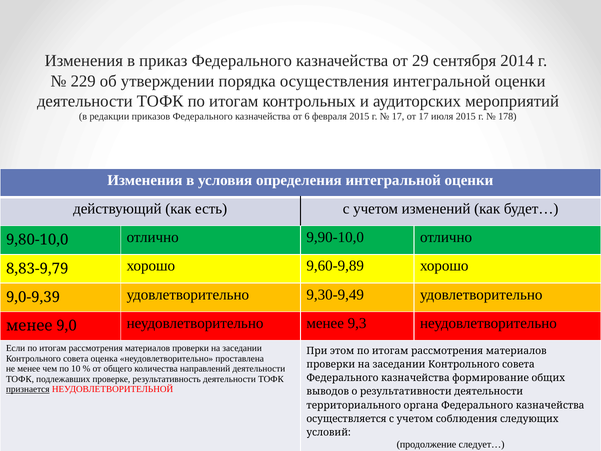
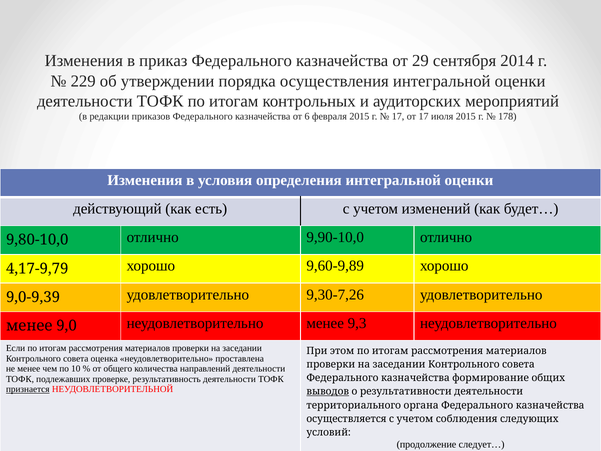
8,83-9,79: 8,83-9,79 -> 4,17-9,79
9,30-9,49: 9,30-9,49 -> 9,30-7,26
выводов underline: none -> present
